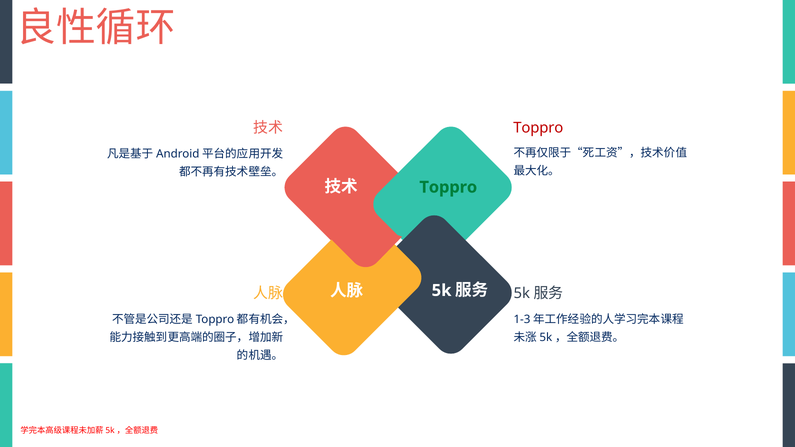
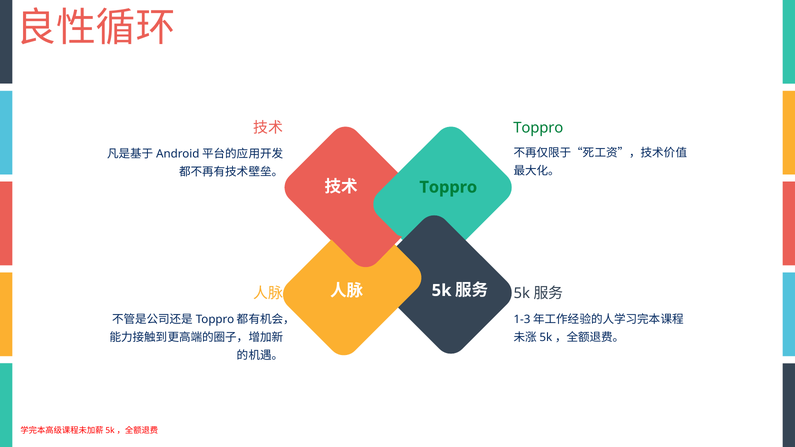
Toppro at (538, 128) colour: red -> green
